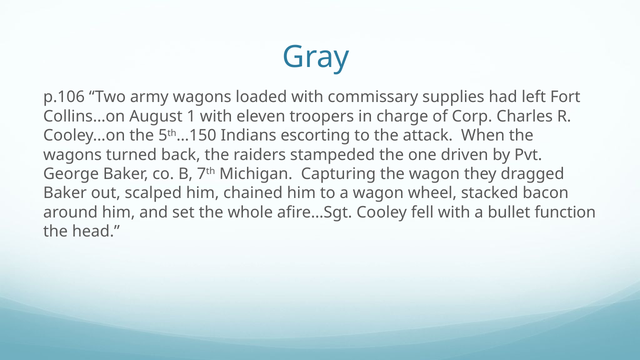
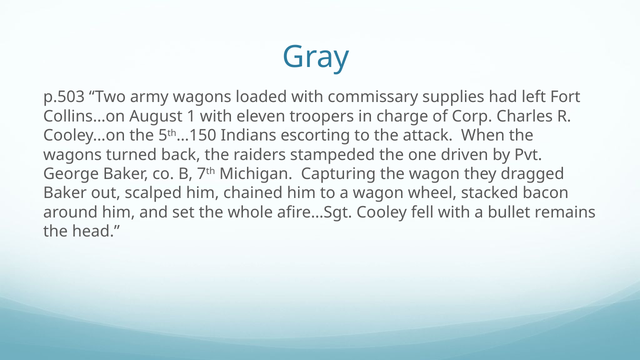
p.106: p.106 -> p.503
function: function -> remains
